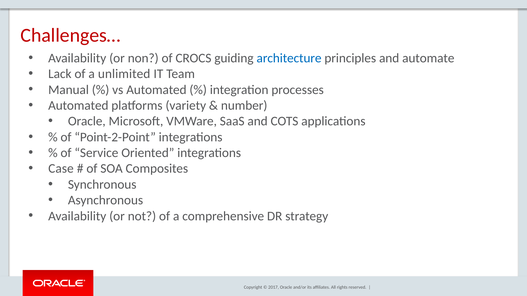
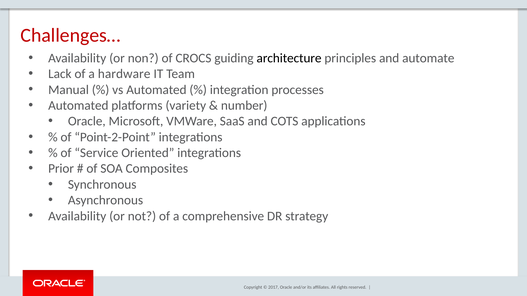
architecture colour: blue -> black
unlimited: unlimited -> hardware
Case: Case -> Prior
